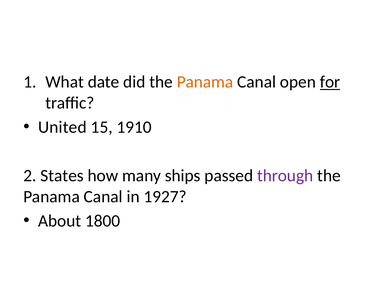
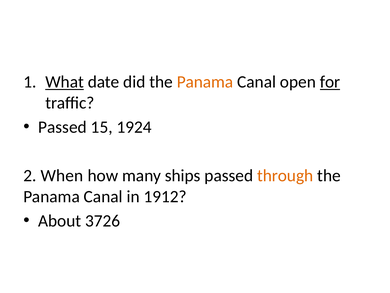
What underline: none -> present
United at (62, 127): United -> Passed
1910: 1910 -> 1924
States: States -> When
through colour: purple -> orange
1927: 1927 -> 1912
1800: 1800 -> 3726
